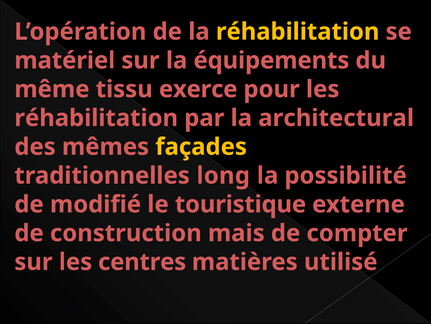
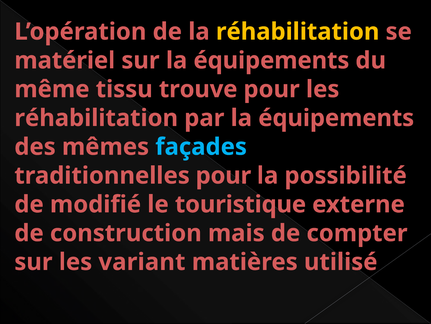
exerce: exerce -> trouve
par la architectural: architectural -> équipements
façades colour: yellow -> light blue
traditionnelles long: long -> pour
centres: centres -> variant
